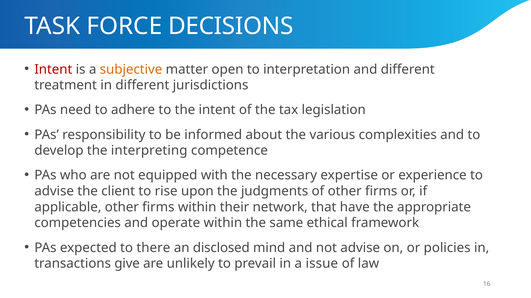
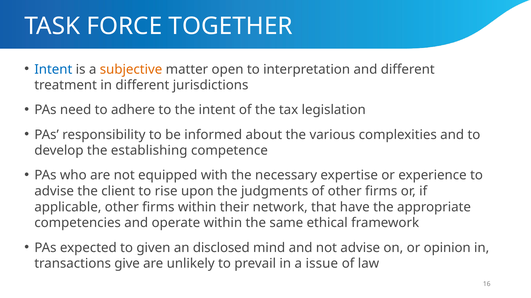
DECISIONS: DECISIONS -> TOGETHER
Intent at (53, 69) colour: red -> blue
interpreting: interpreting -> establishing
there: there -> given
policies: policies -> opinion
